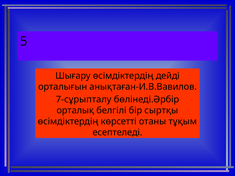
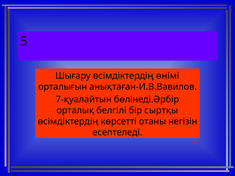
дейді: дейді -> өнімі
7-сұрыпталу: 7-сұрыпталу -> 7-қуалайтын
тұқым: тұқым -> негізін
